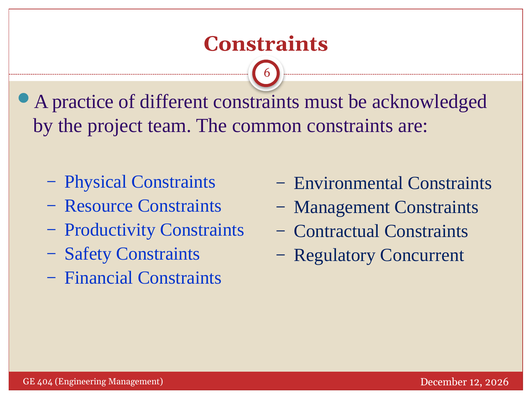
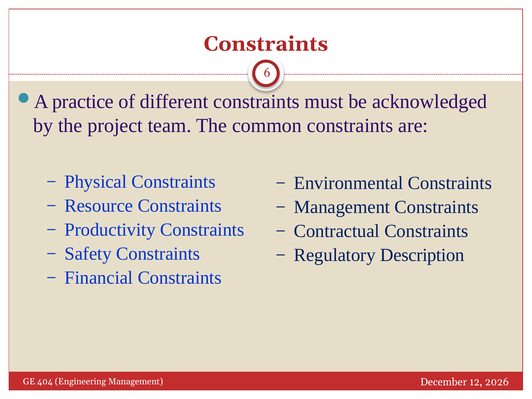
Concurrent: Concurrent -> Description
